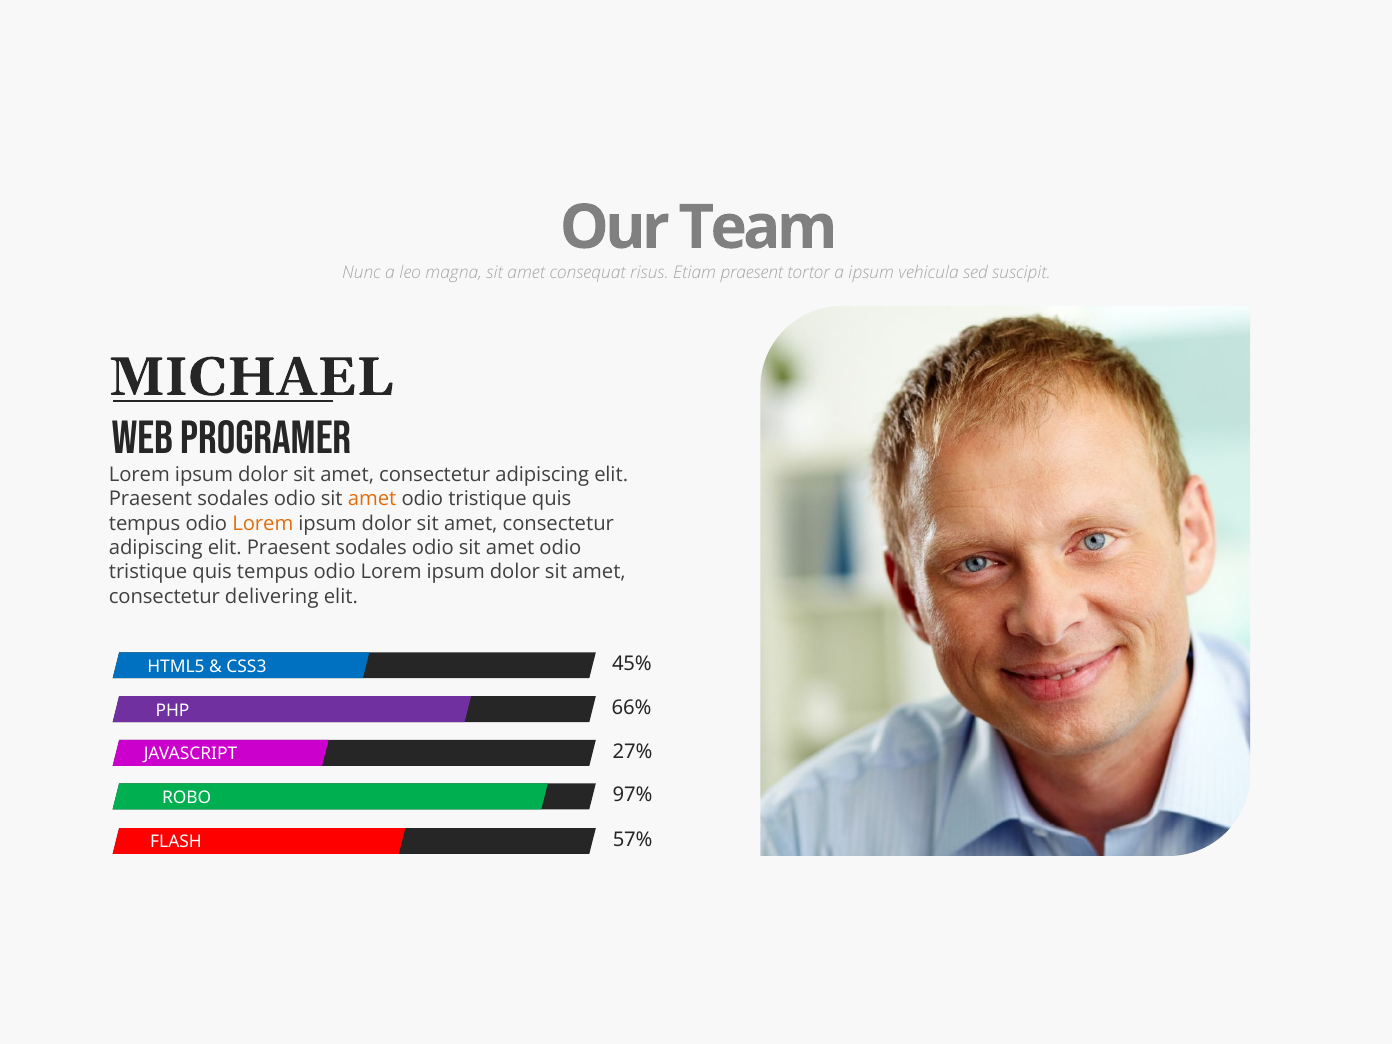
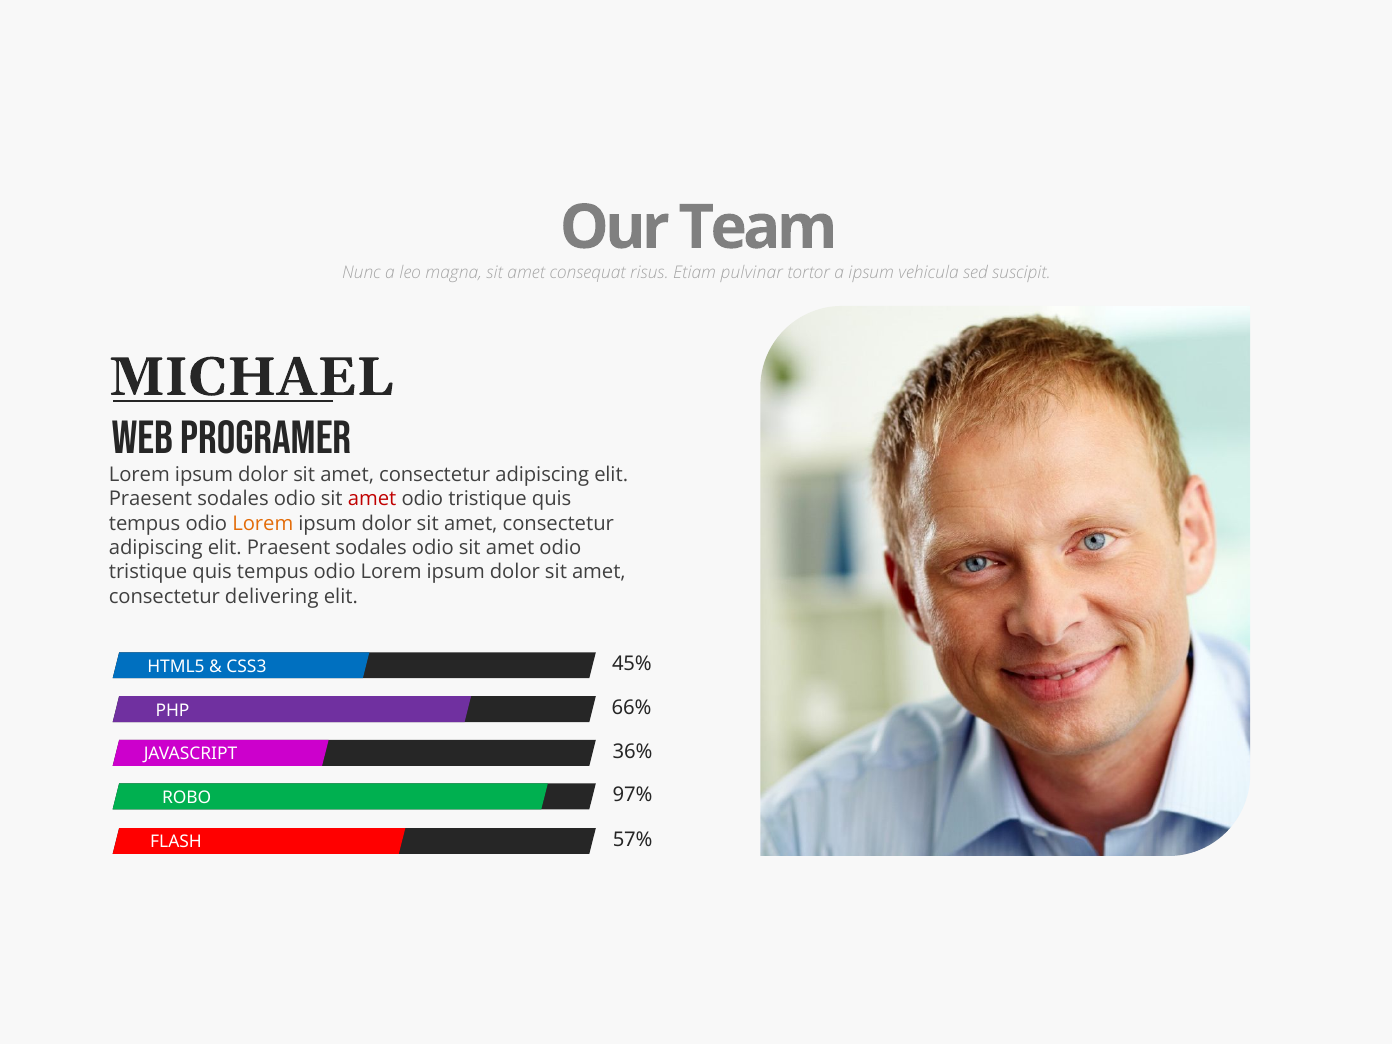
Etiam praesent: praesent -> pulvinar
amet at (372, 499) colour: orange -> red
27%: 27% -> 36%
